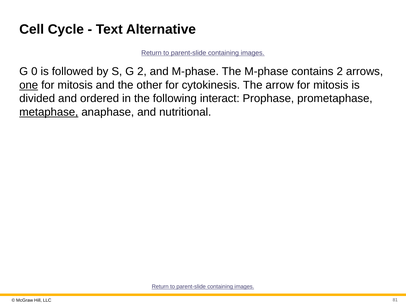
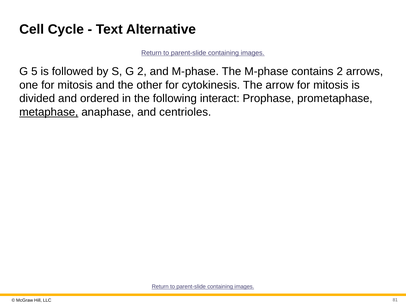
0: 0 -> 5
one underline: present -> none
nutritional: nutritional -> centrioles
